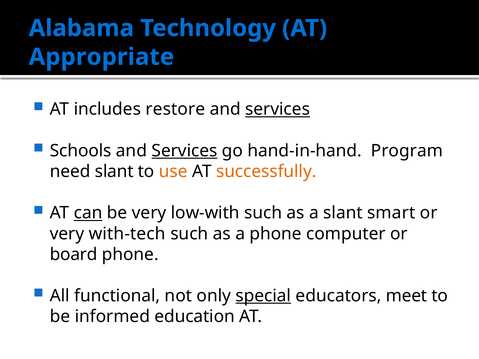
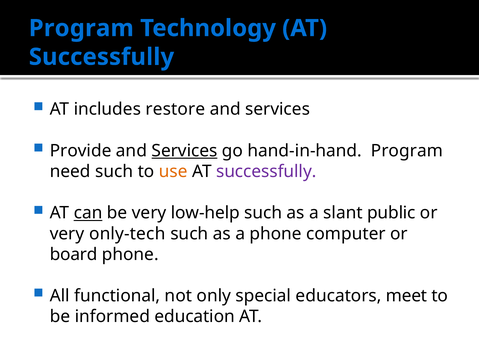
Alabama at (81, 28): Alabama -> Program
Appropriate at (101, 57): Appropriate -> Successfully
services at (278, 109) underline: present -> none
Schools: Schools -> Provide
need slant: slant -> such
successfully at (266, 172) colour: orange -> purple
low-with: low-with -> low-help
smart: smart -> public
with-tech: with-tech -> only-tech
special underline: present -> none
